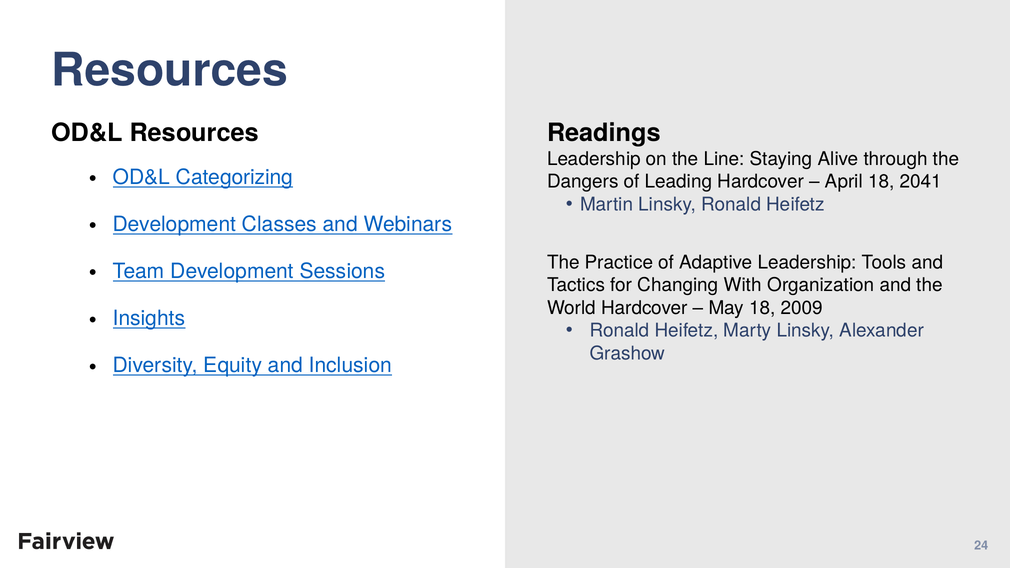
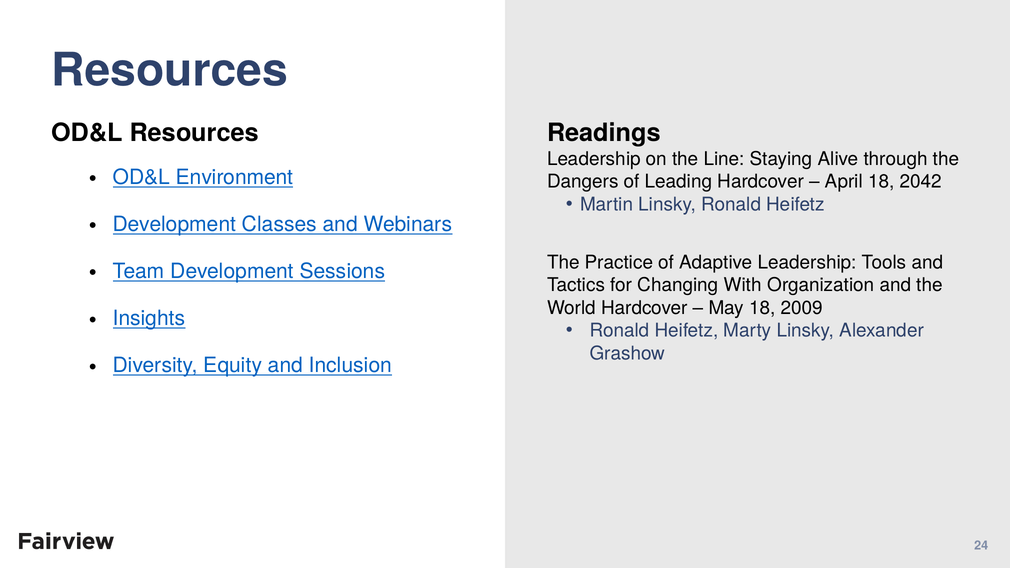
Categorizing: Categorizing -> Environment
2041: 2041 -> 2042
